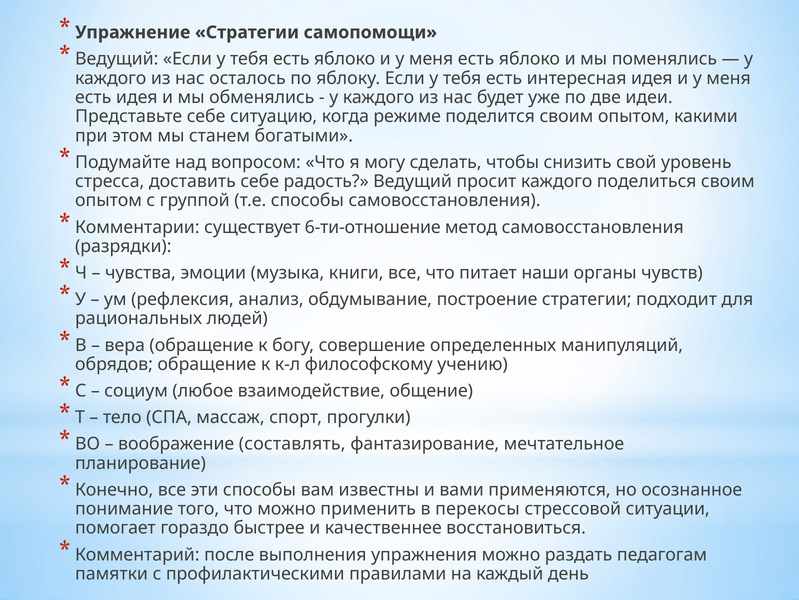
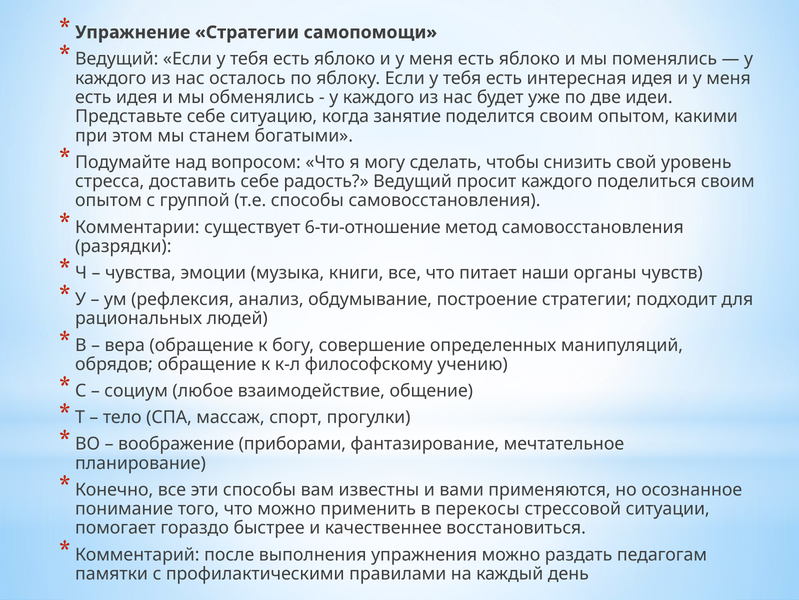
режиме: режиме -> занятие
составлять: составлять -> приборами
